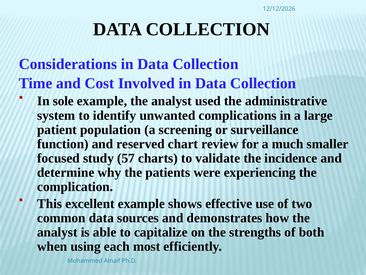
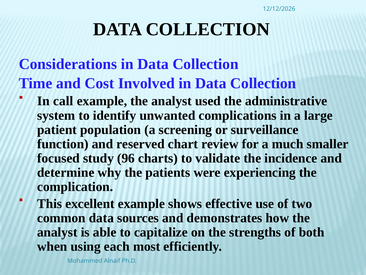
sole: sole -> call
57: 57 -> 96
